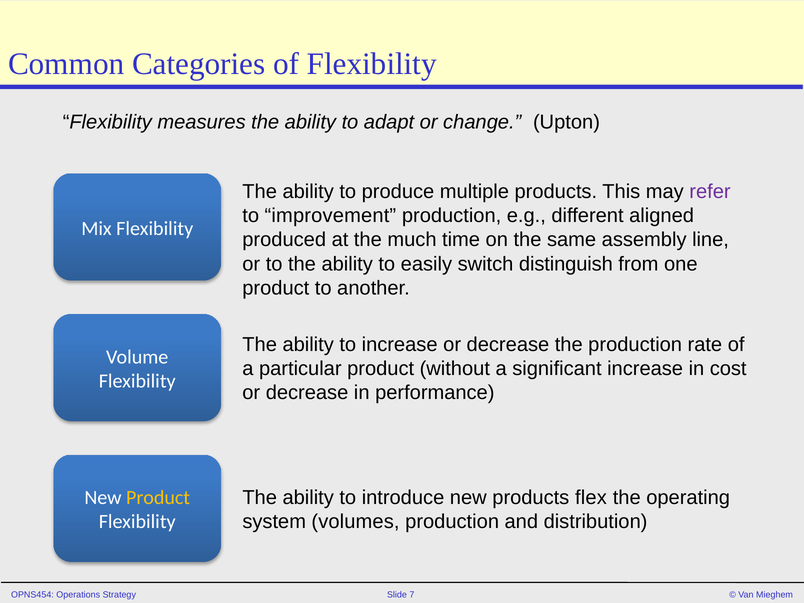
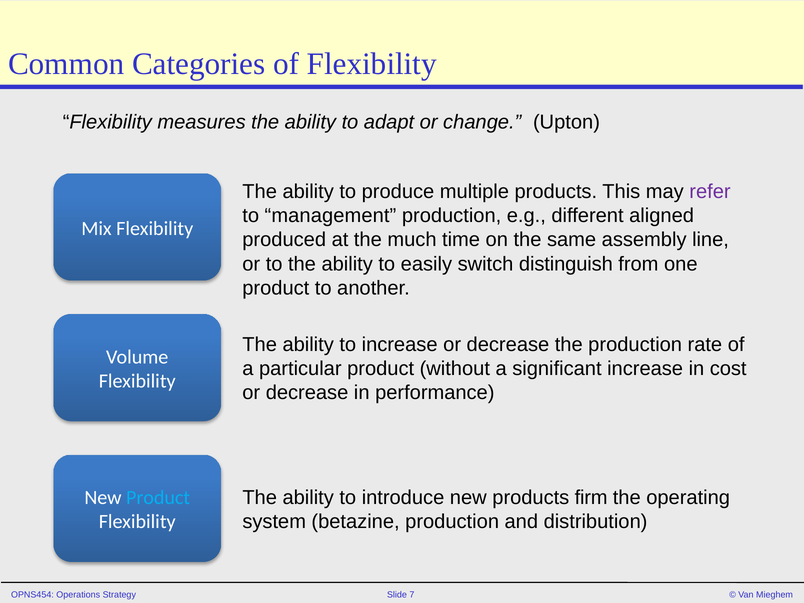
improvement: improvement -> management
flex: flex -> firm
Product at (158, 498) colour: yellow -> light blue
volumes: volumes -> betazine
